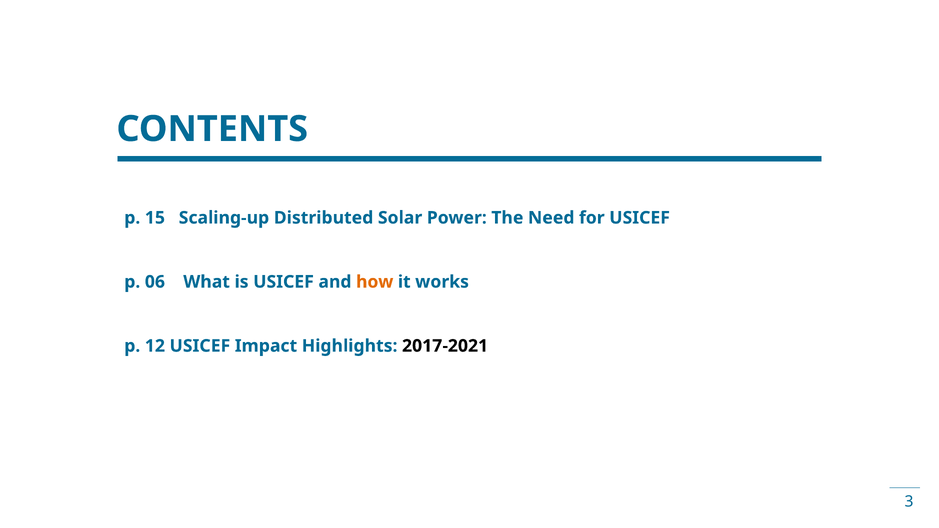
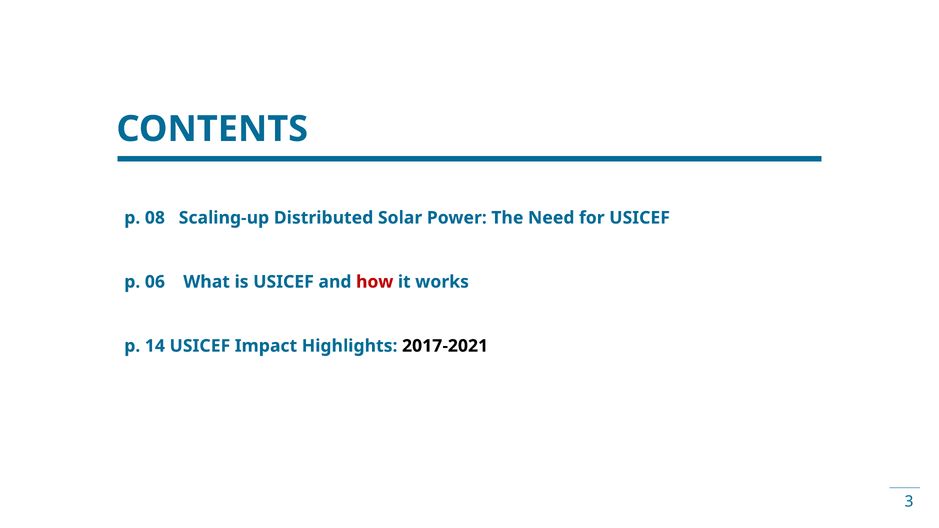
15: 15 -> 08
how colour: orange -> red
12: 12 -> 14
